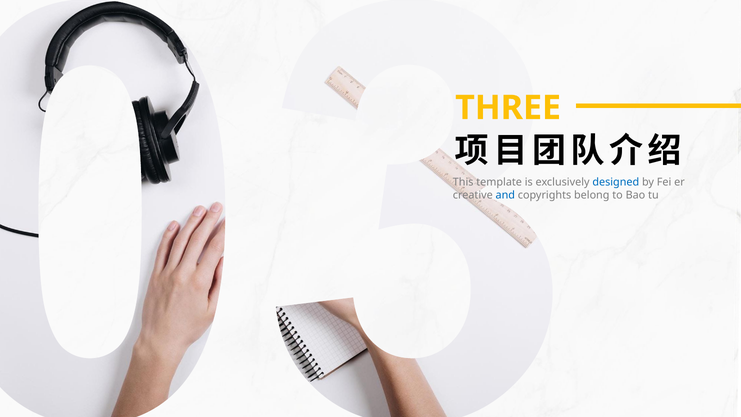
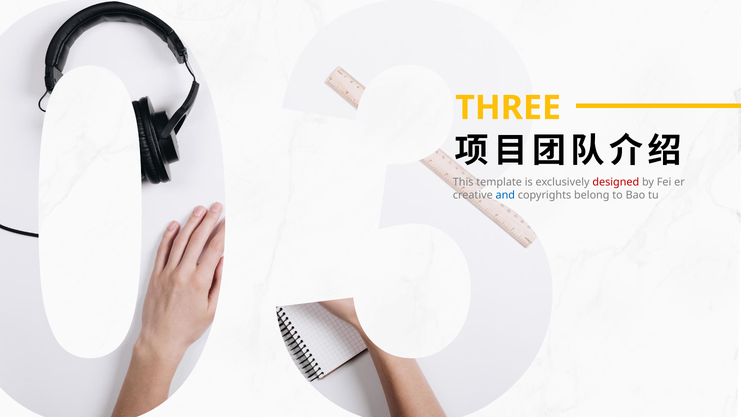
designed colour: blue -> red
